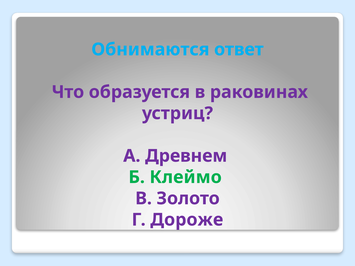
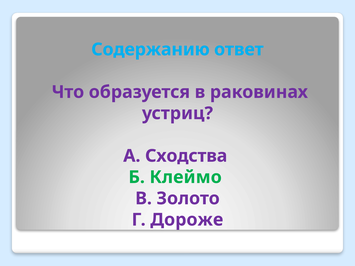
Обнимаются: Обнимаются -> Содержанию
Древнем: Древнем -> Сходства
